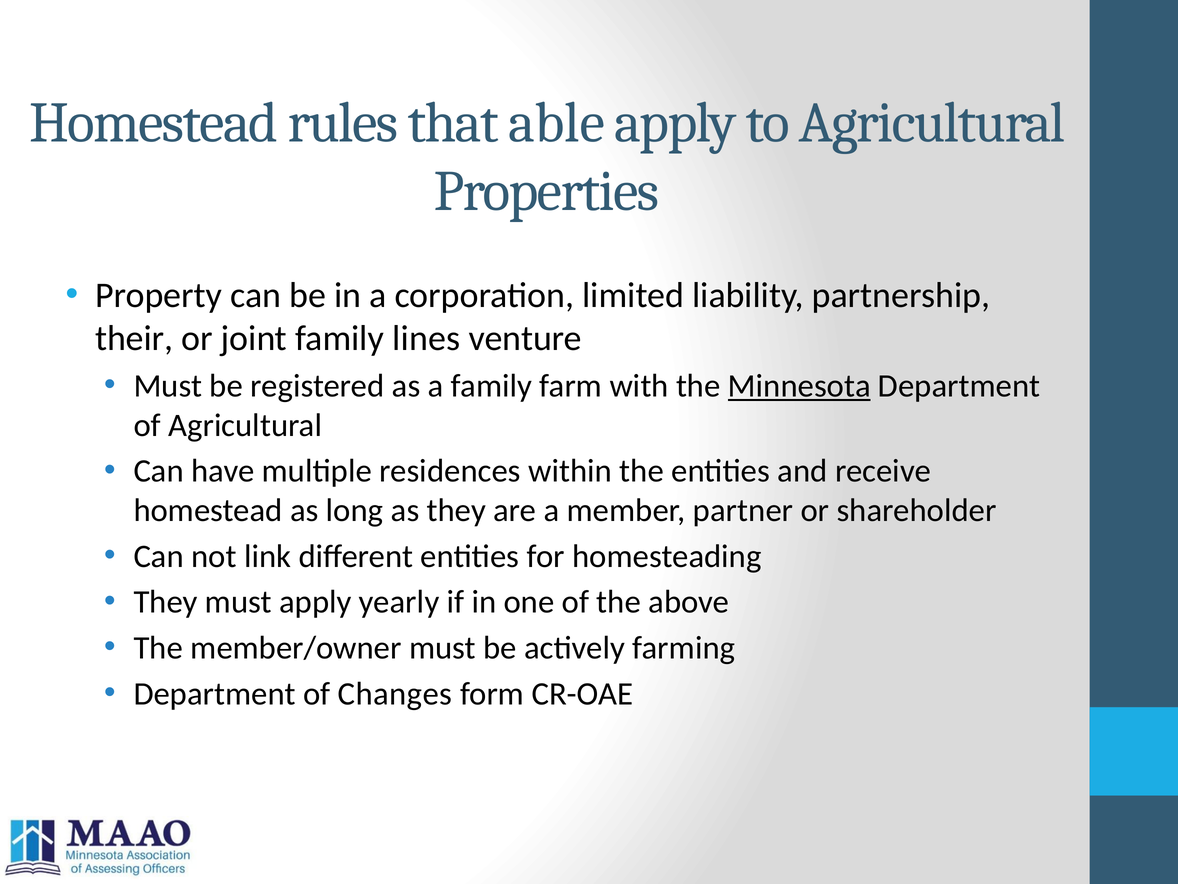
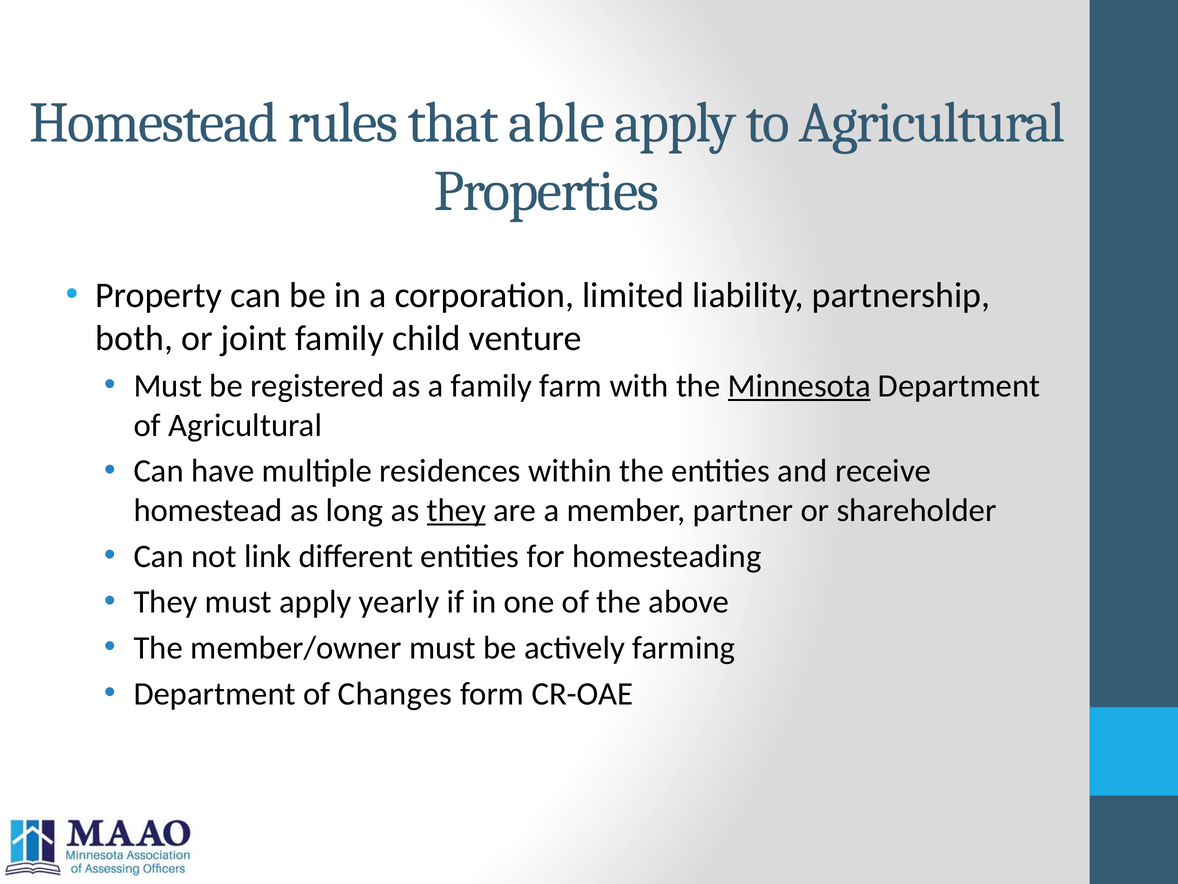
their: their -> both
lines: lines -> child
they at (456, 510) underline: none -> present
